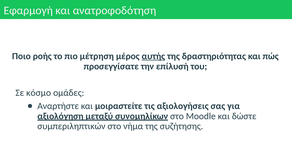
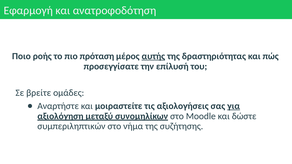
μέτρηση: μέτρηση -> πρόταση
κόσμο: κόσμο -> βρείτε
για underline: none -> present
